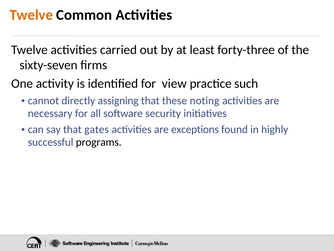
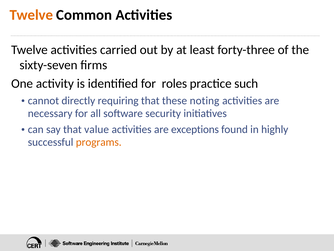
view: view -> roles
assigning: assigning -> requiring
gates: gates -> value
programs colour: black -> orange
